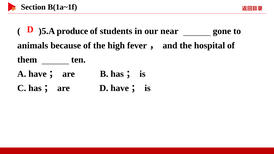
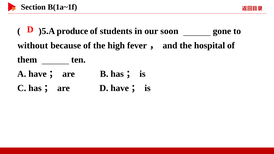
near: near -> soon
animals: animals -> without
